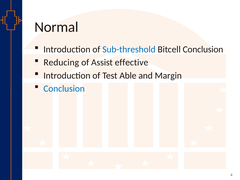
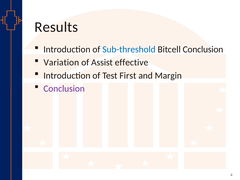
Normal: Normal -> Results
Reducing: Reducing -> Variation
Able: Able -> First
Conclusion at (64, 89) colour: blue -> purple
